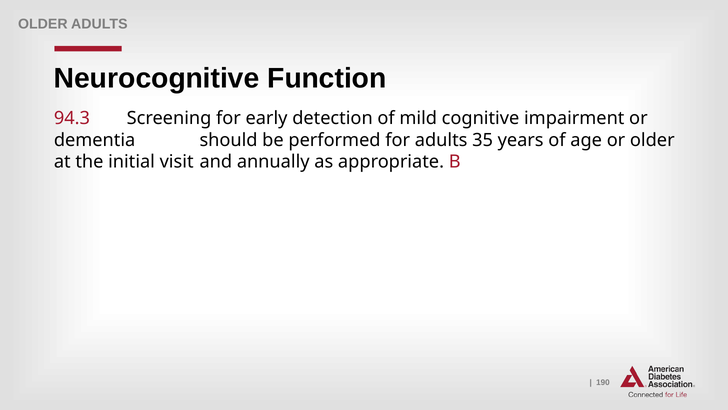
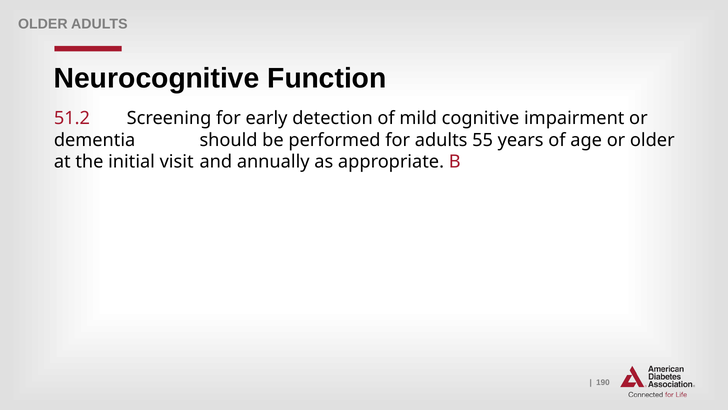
94.3: 94.3 -> 51.2
35: 35 -> 55
